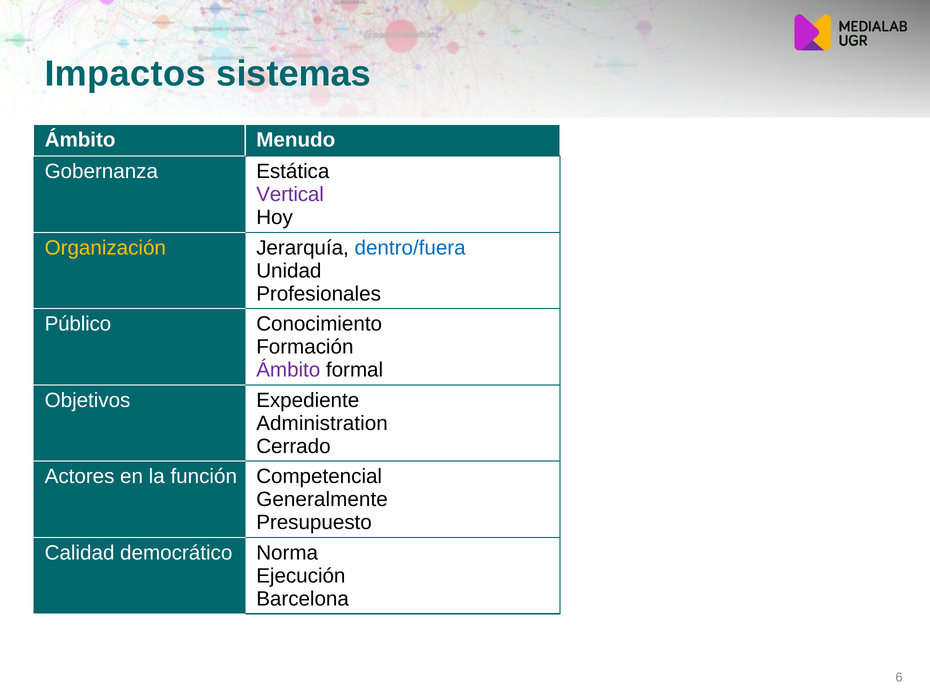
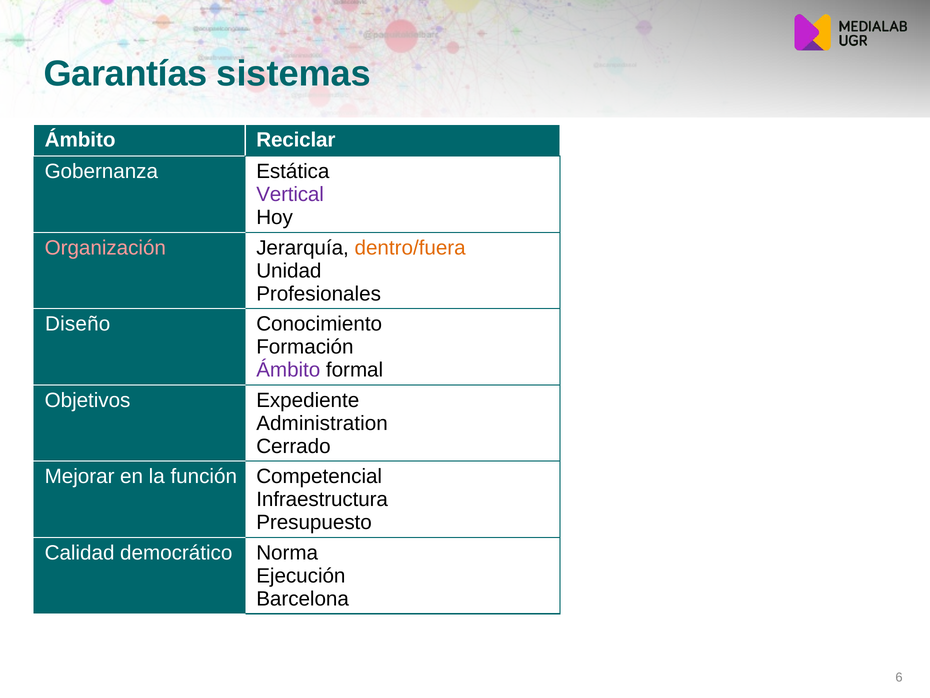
Impactos: Impactos -> Garantías
Menudo: Menudo -> Reciclar
Organización colour: yellow -> pink
dentro/fuera colour: blue -> orange
Público: Público -> Diseño
Actores: Actores -> Mejorar
Generalmente: Generalmente -> Infraestructura
